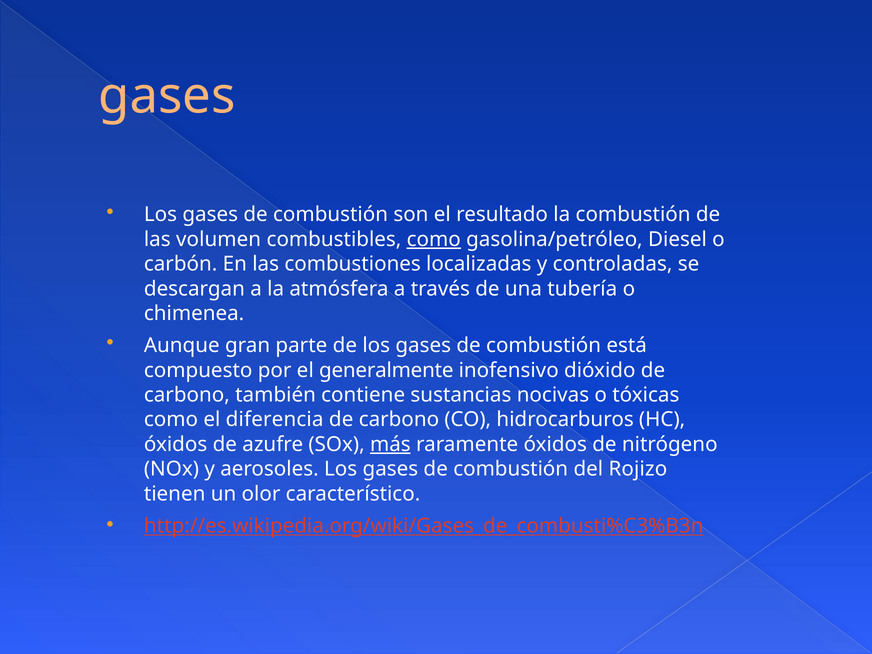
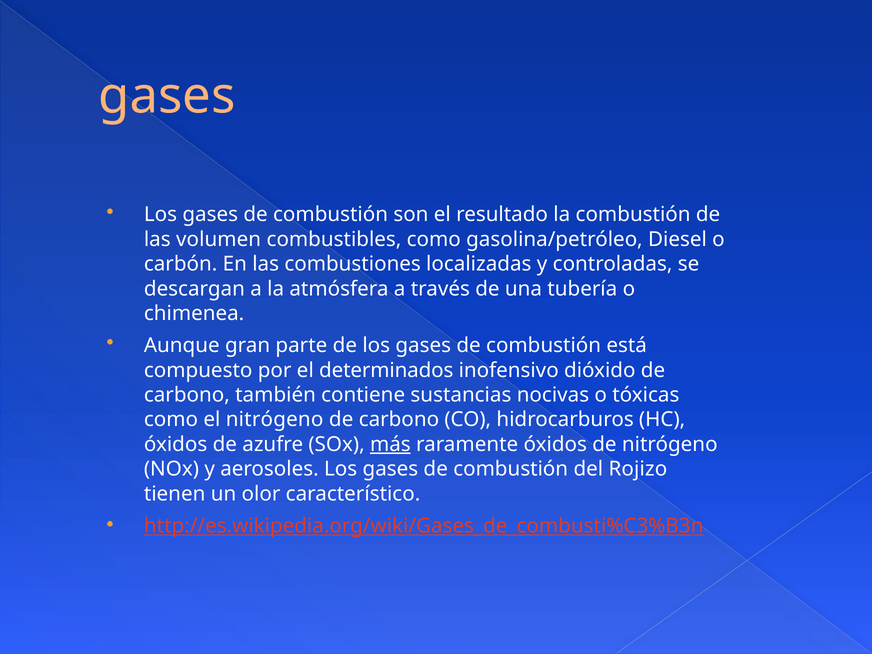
como at (434, 239) underline: present -> none
generalmente: generalmente -> determinados
el diferencia: diferencia -> nitrógeno
